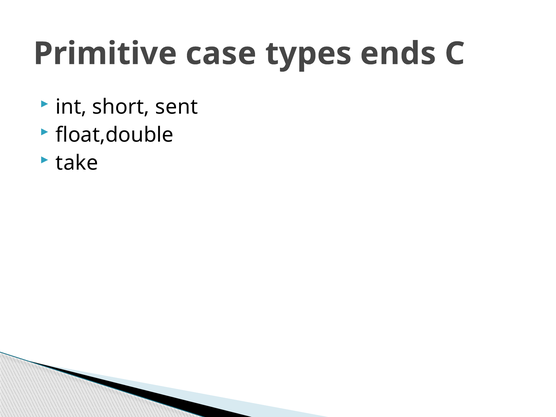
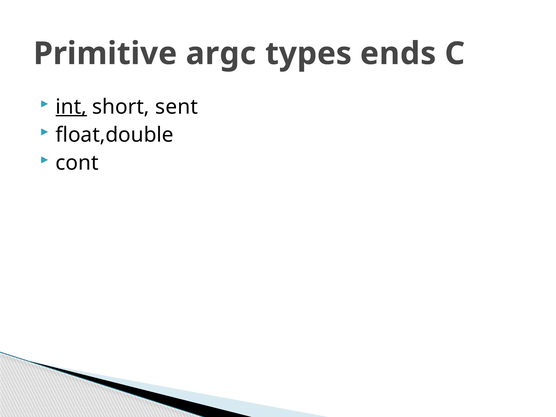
case: case -> argc
int underline: none -> present
take: take -> cont
